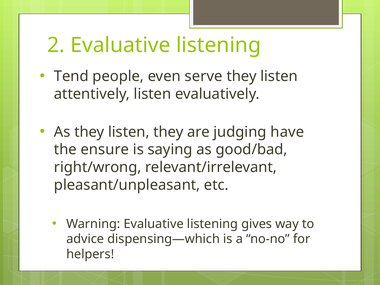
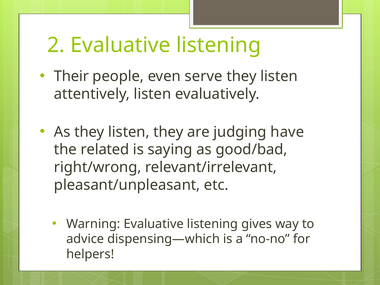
Tend: Tend -> Their
ensure: ensure -> related
